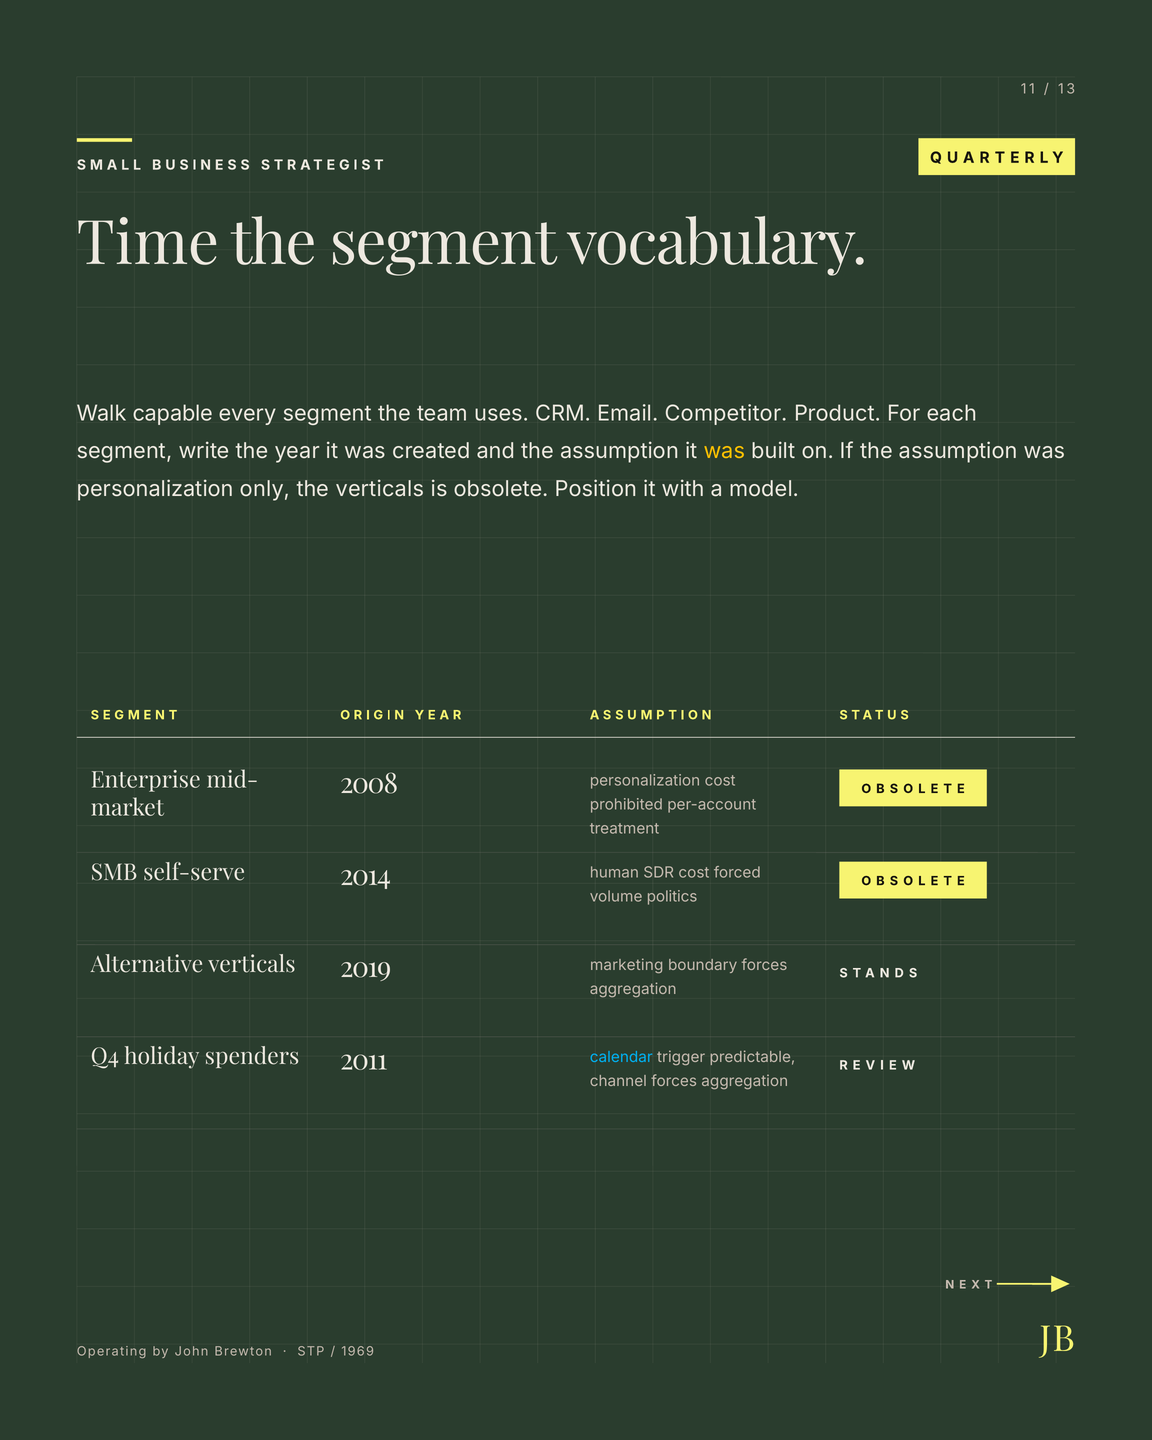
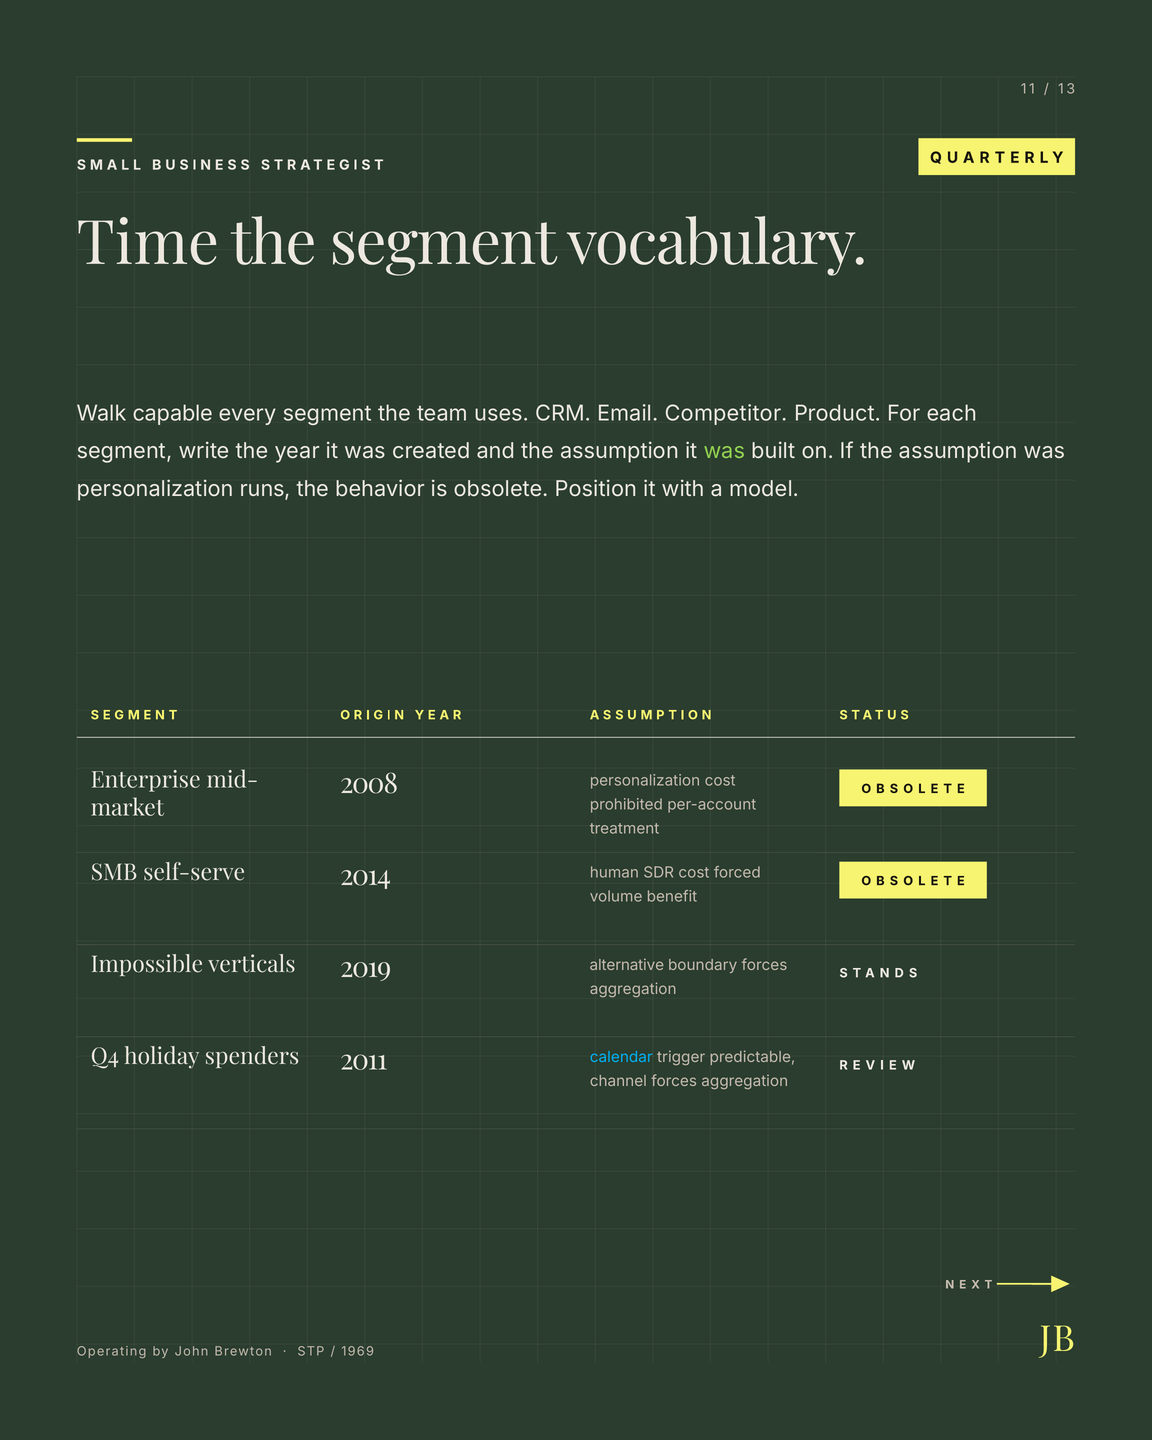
was at (724, 451) colour: yellow -> light green
only: only -> runs
the verticals: verticals -> behavior
politics: politics -> benefit
Alternative: Alternative -> Impossible
marketing: marketing -> alternative
